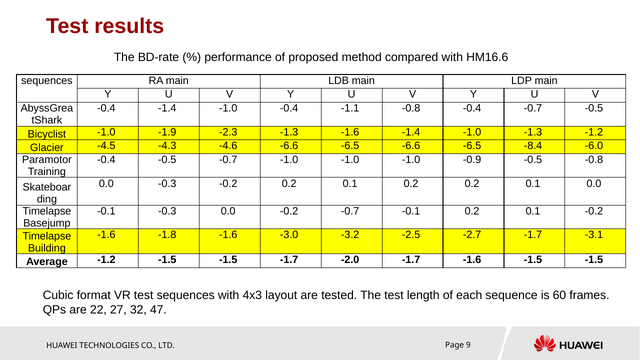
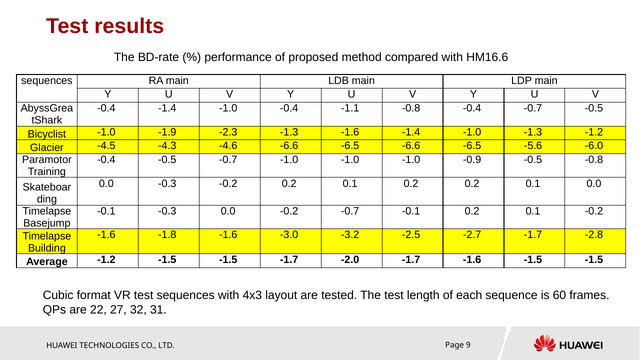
-8.4: -8.4 -> -5.6
-3.1: -3.1 -> -2.8
47: 47 -> 31
